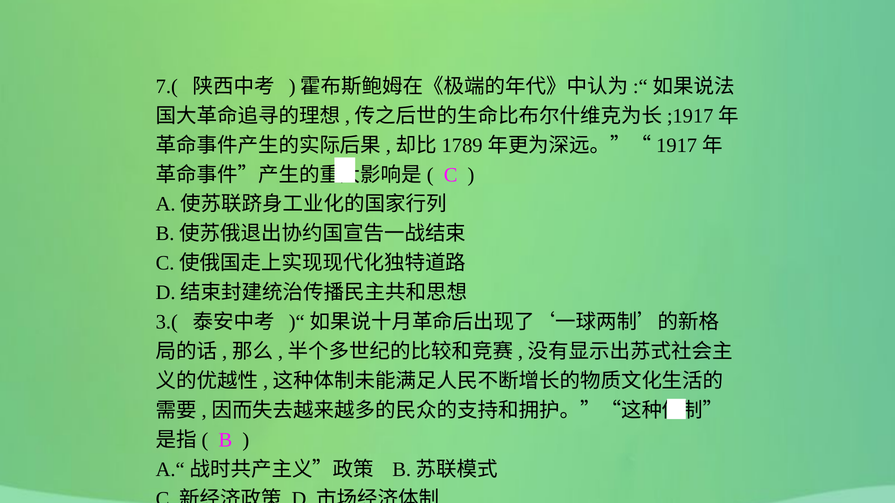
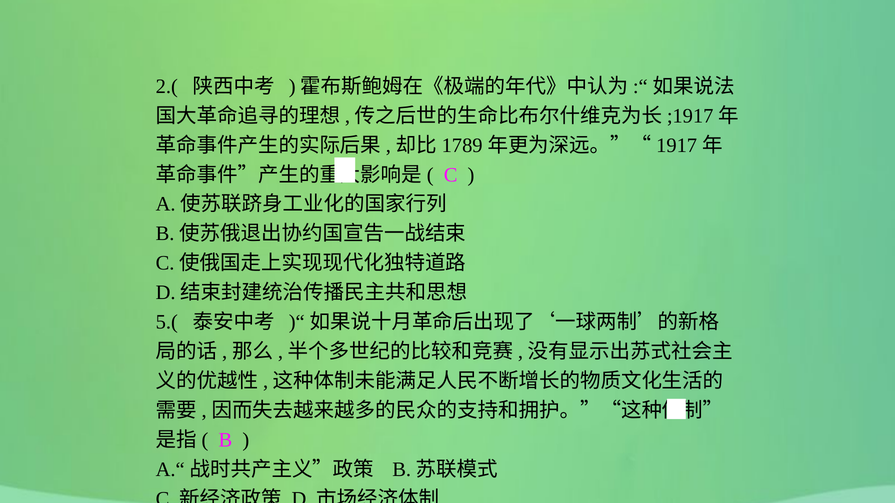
7.(: 7.( -> 2.(
3.(: 3.( -> 5.(
